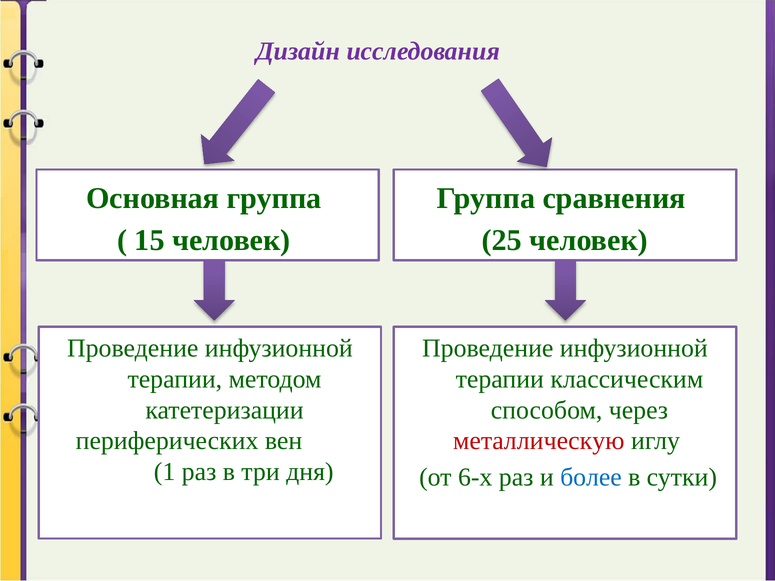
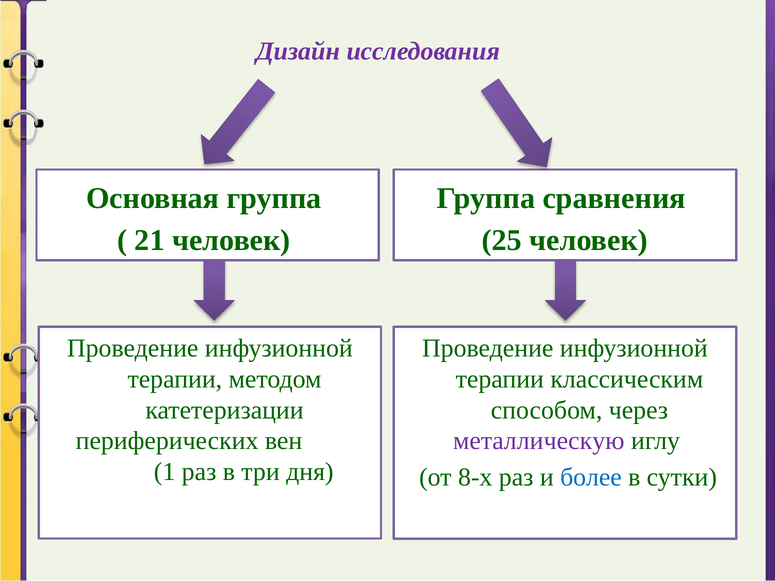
15: 15 -> 21
металлическую colour: red -> purple
6-х: 6-х -> 8-х
